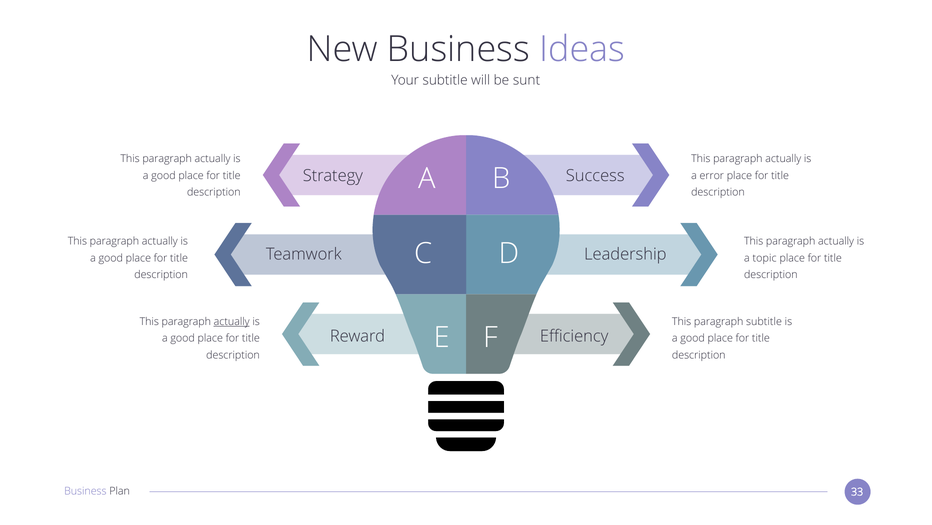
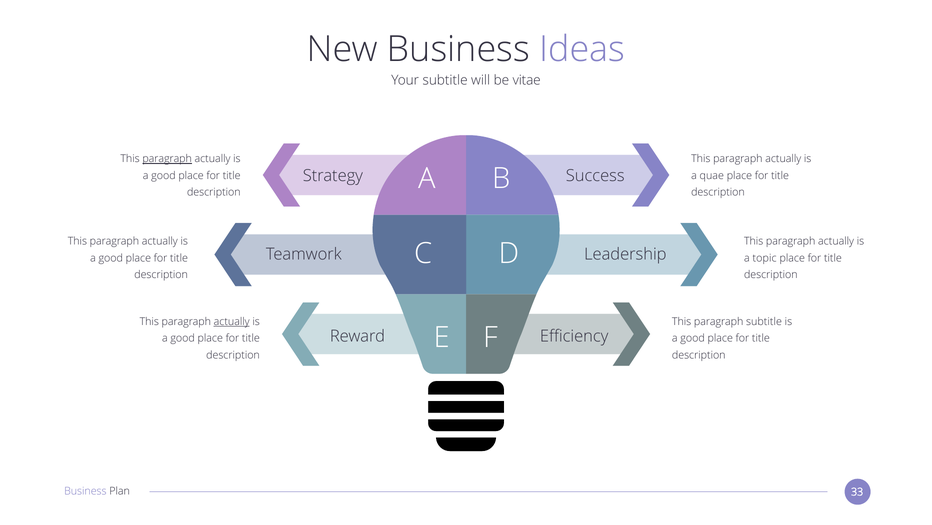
sunt: sunt -> vitae
paragraph at (167, 159) underline: none -> present
error: error -> quae
